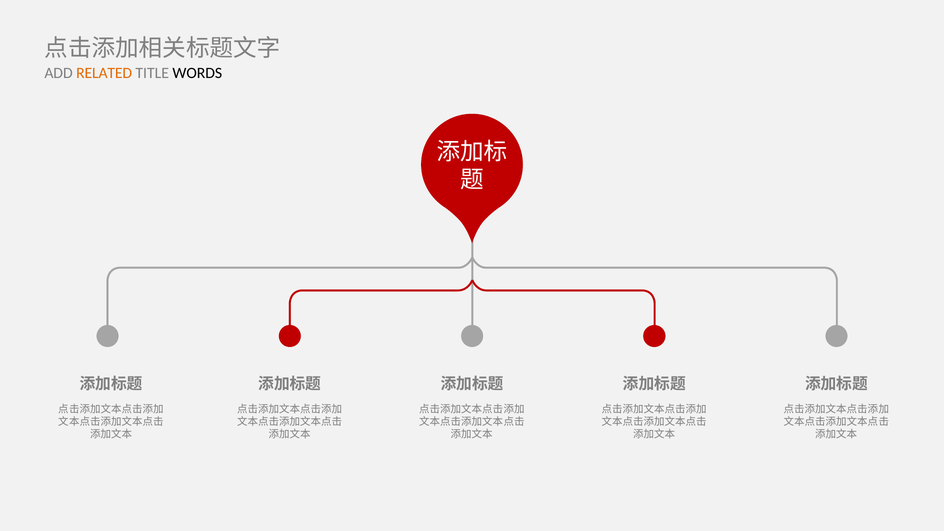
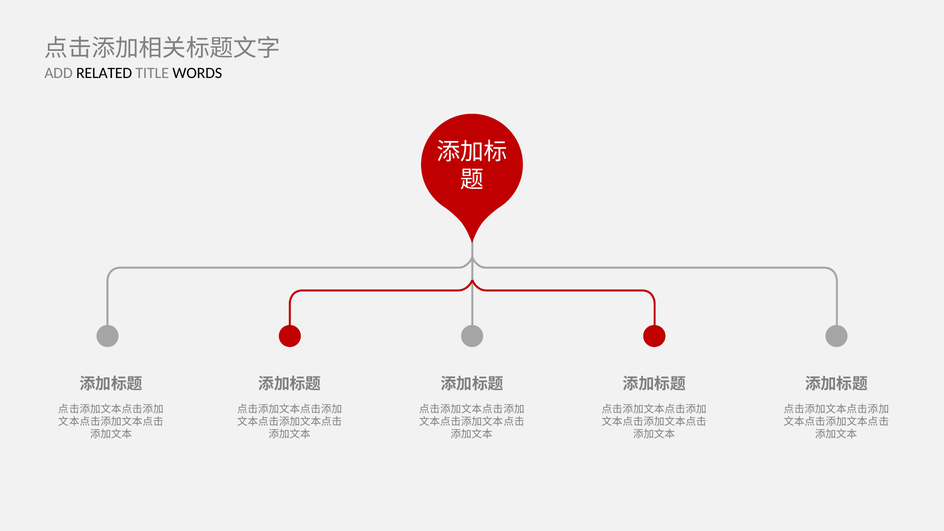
RELATED colour: orange -> black
